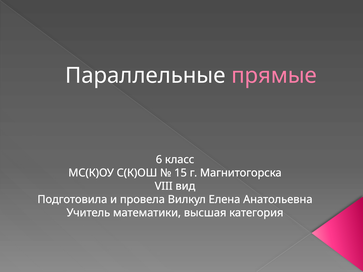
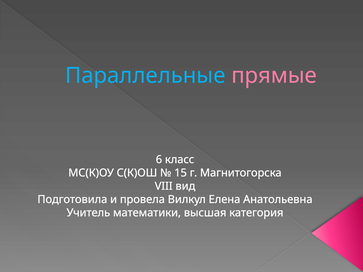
Параллельные colour: white -> light blue
